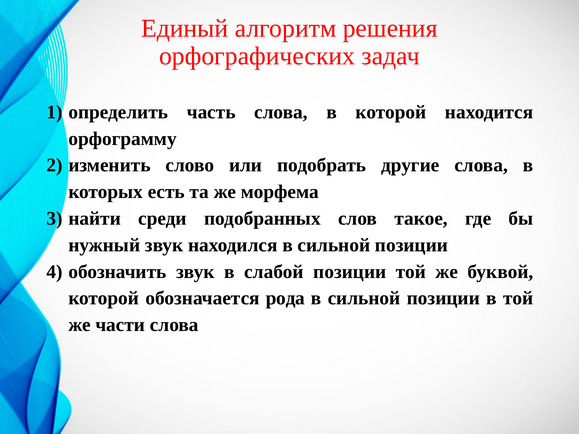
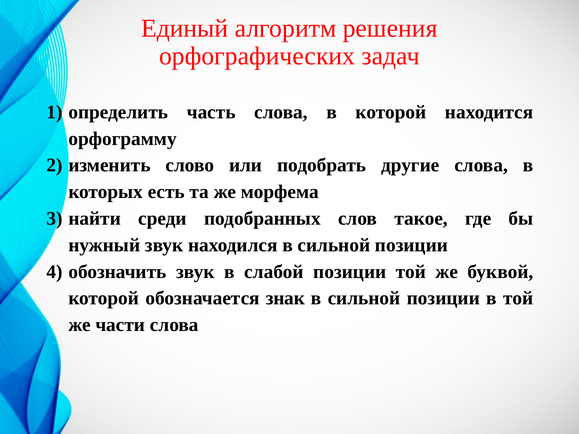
рода: рода -> знак
